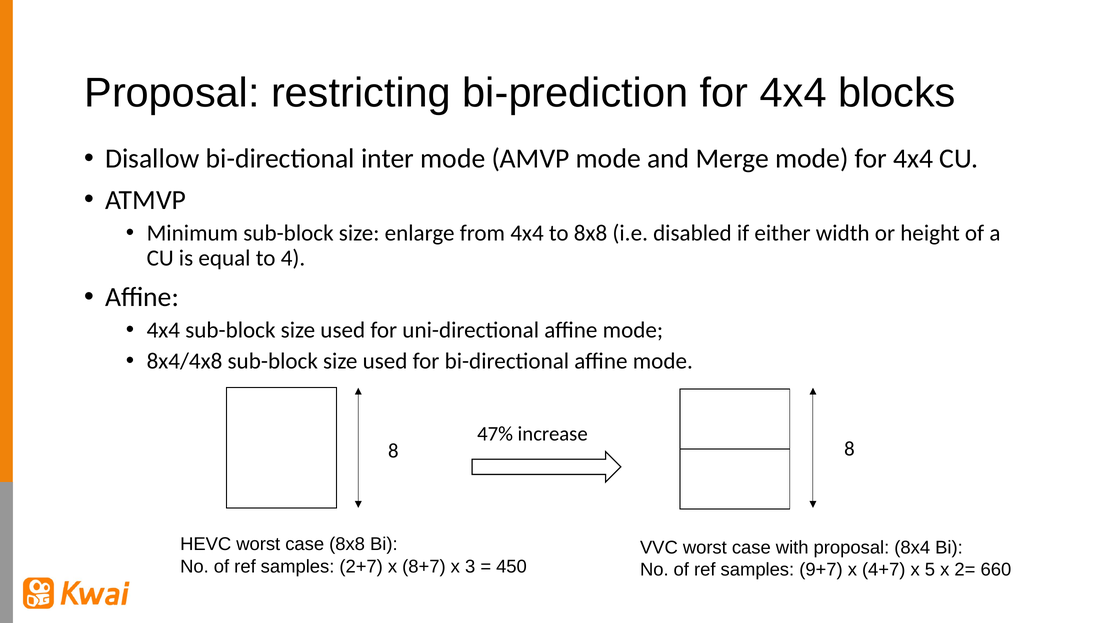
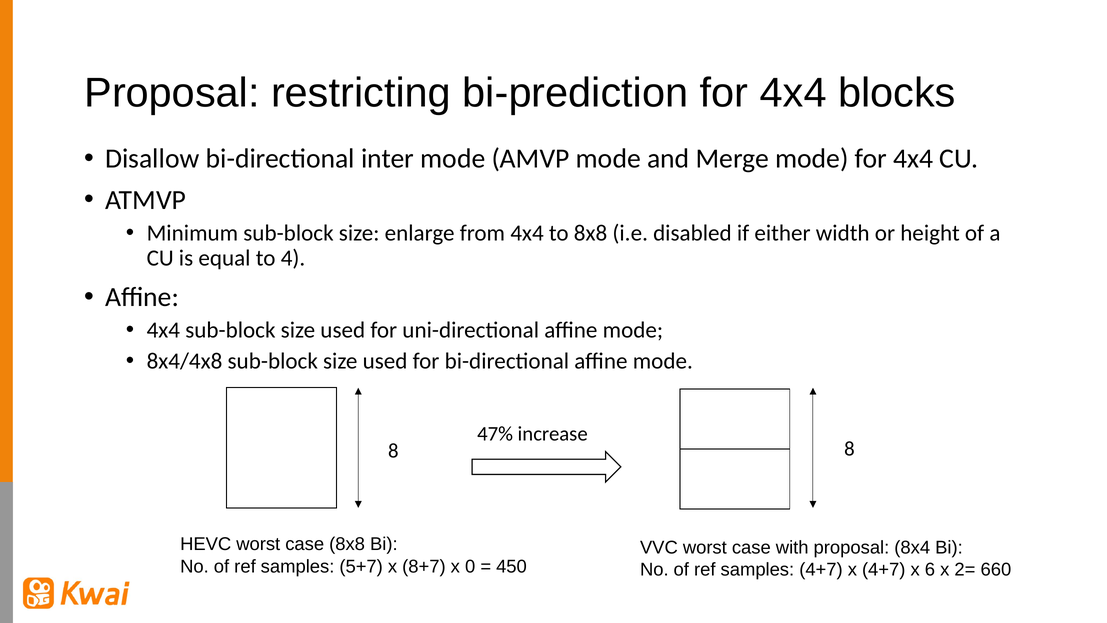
2+7: 2+7 -> 5+7
3: 3 -> 0
samples 9+7: 9+7 -> 4+7
5: 5 -> 6
